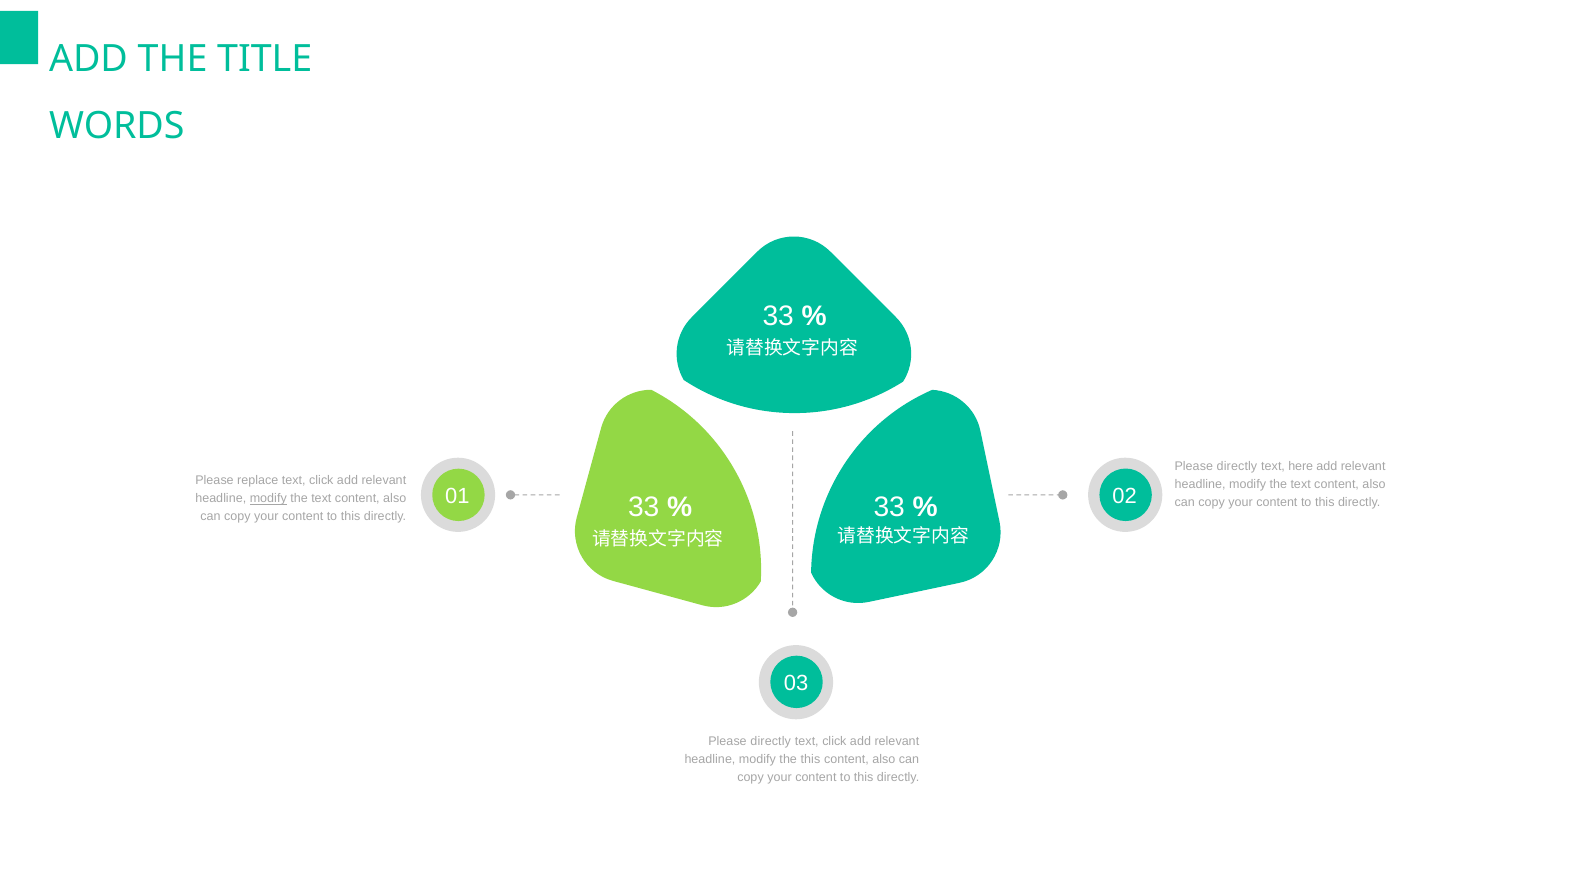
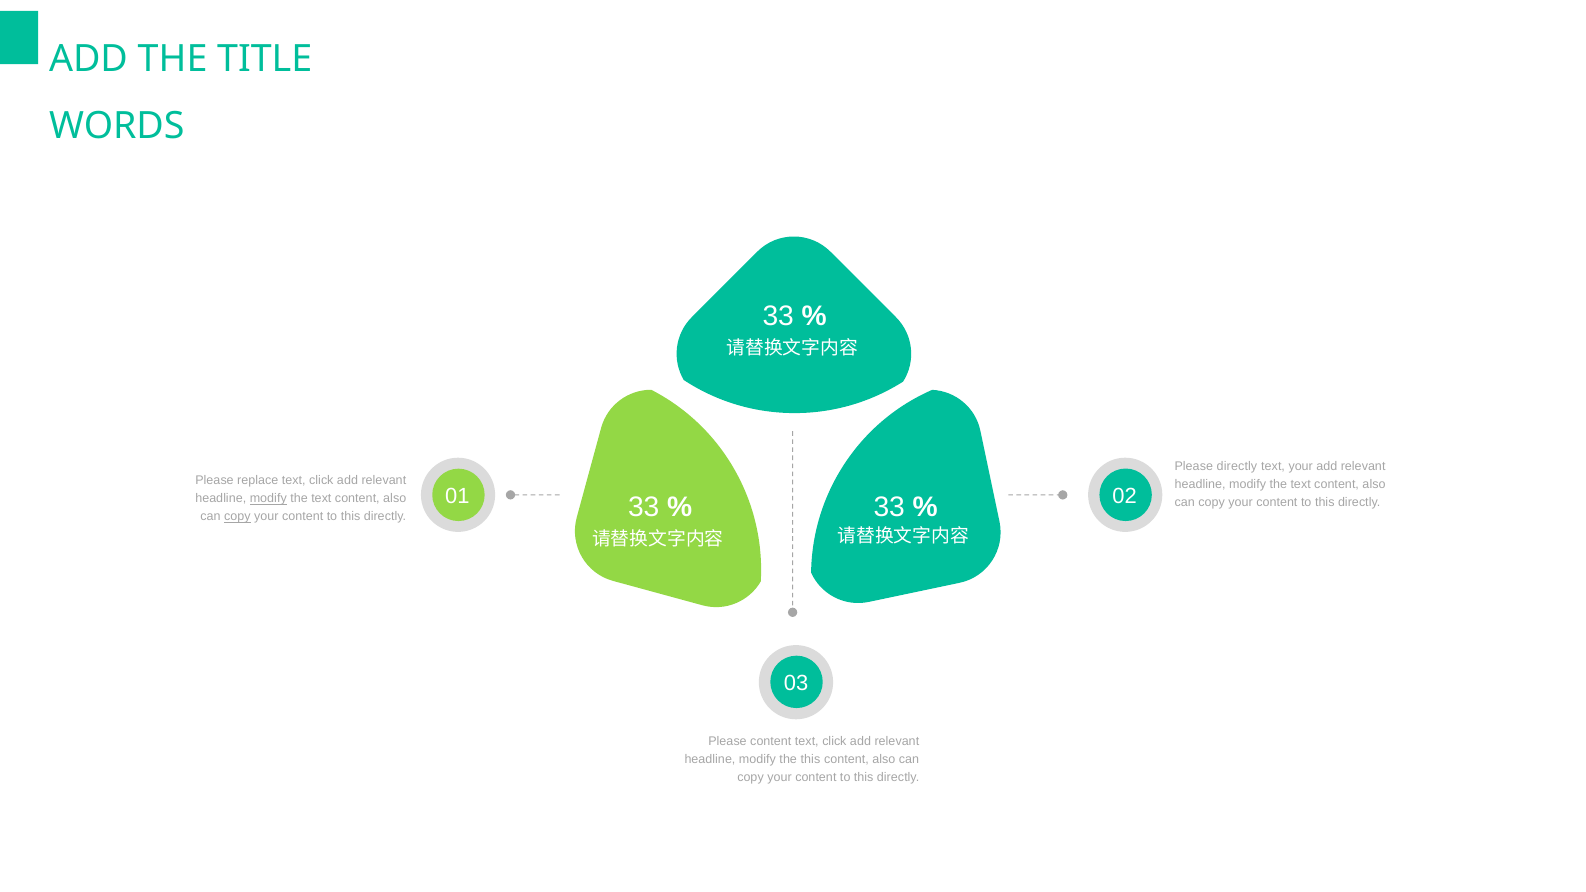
text here: here -> your
copy at (237, 517) underline: none -> present
directly at (771, 741): directly -> content
